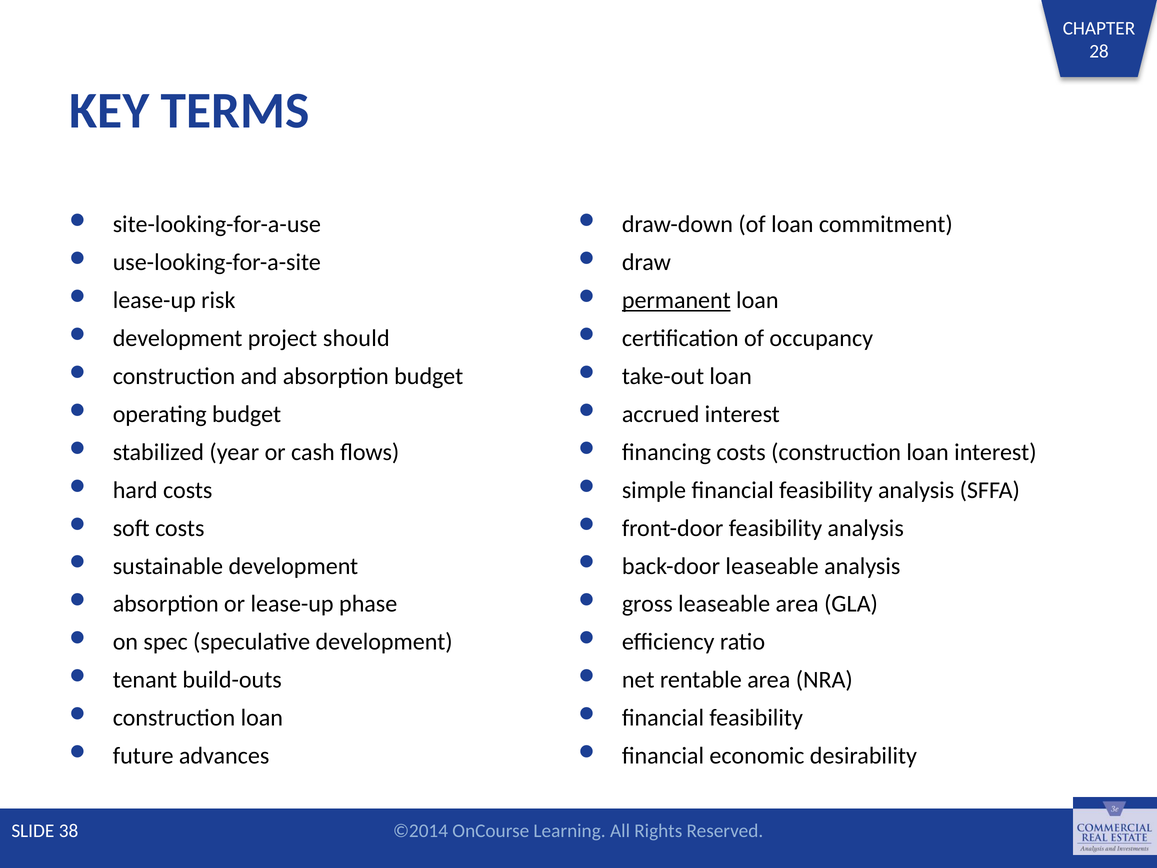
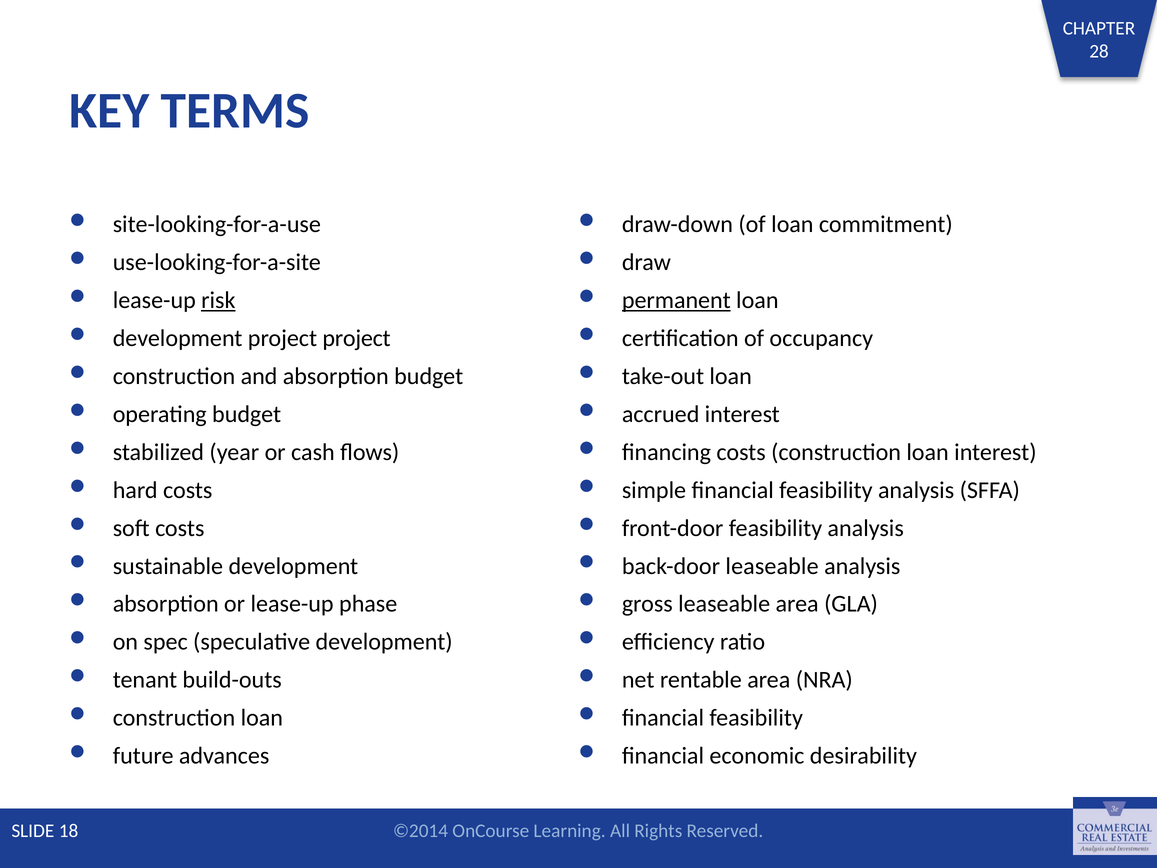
risk underline: none -> present
project should: should -> project
38: 38 -> 18
